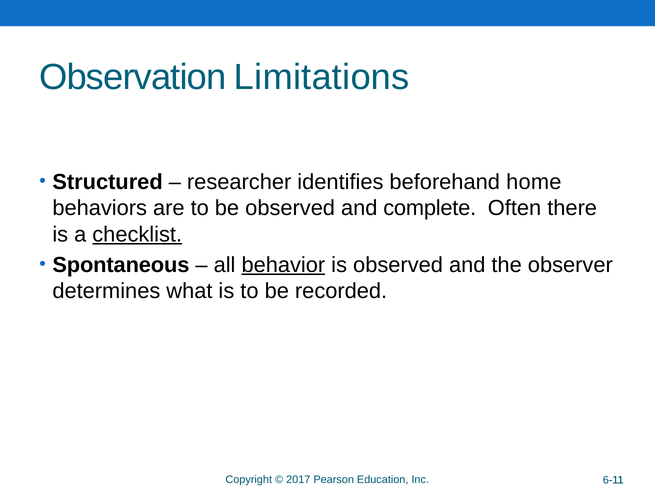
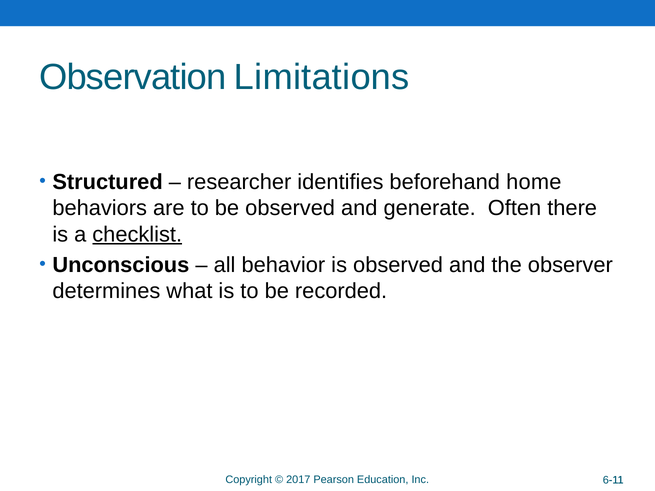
complete: complete -> generate
Spontaneous: Spontaneous -> Unconscious
behavior underline: present -> none
